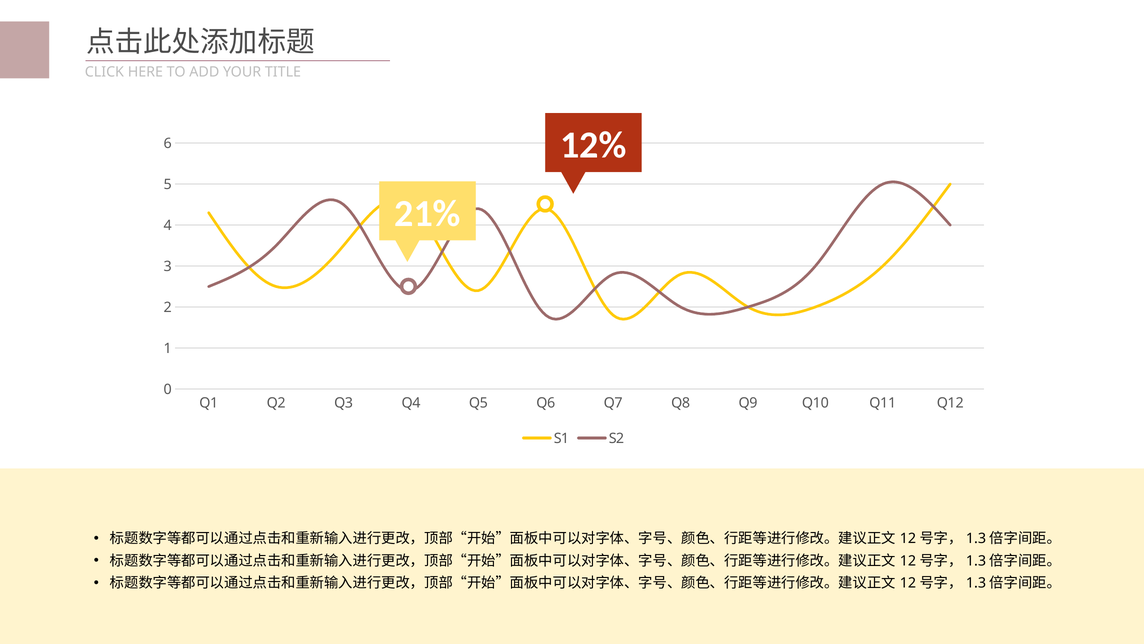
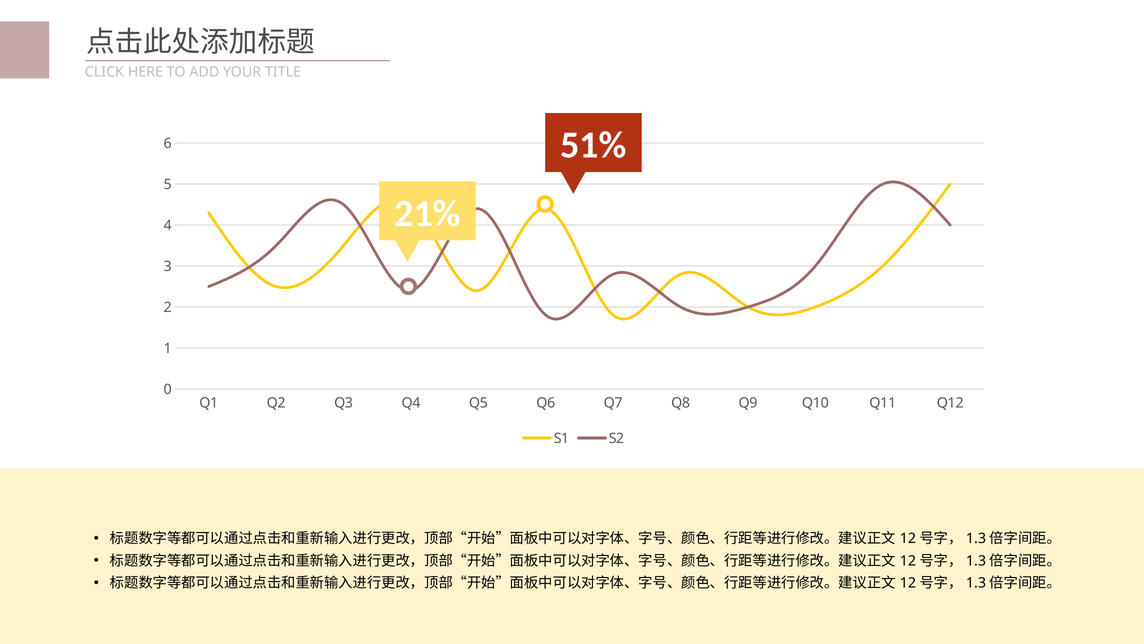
12%: 12% -> 51%
